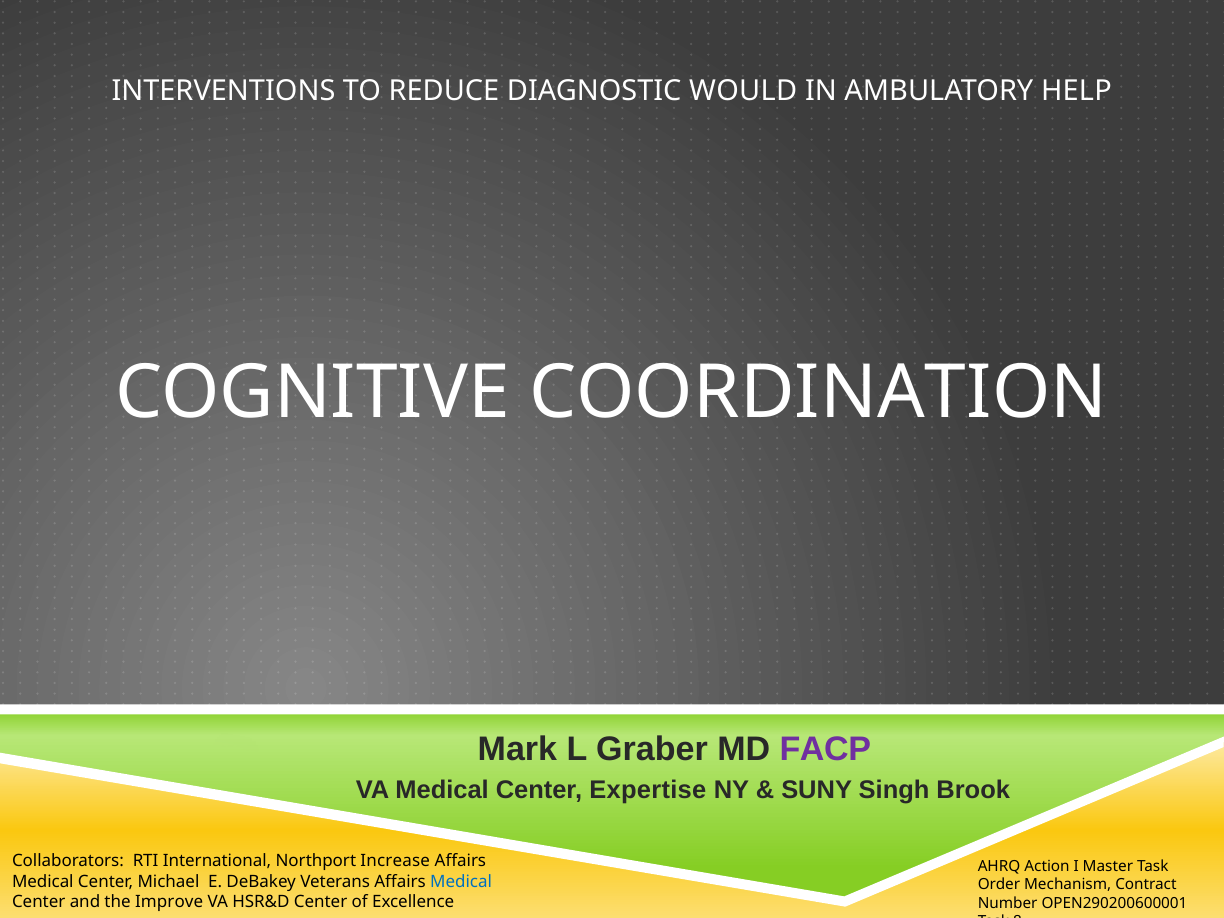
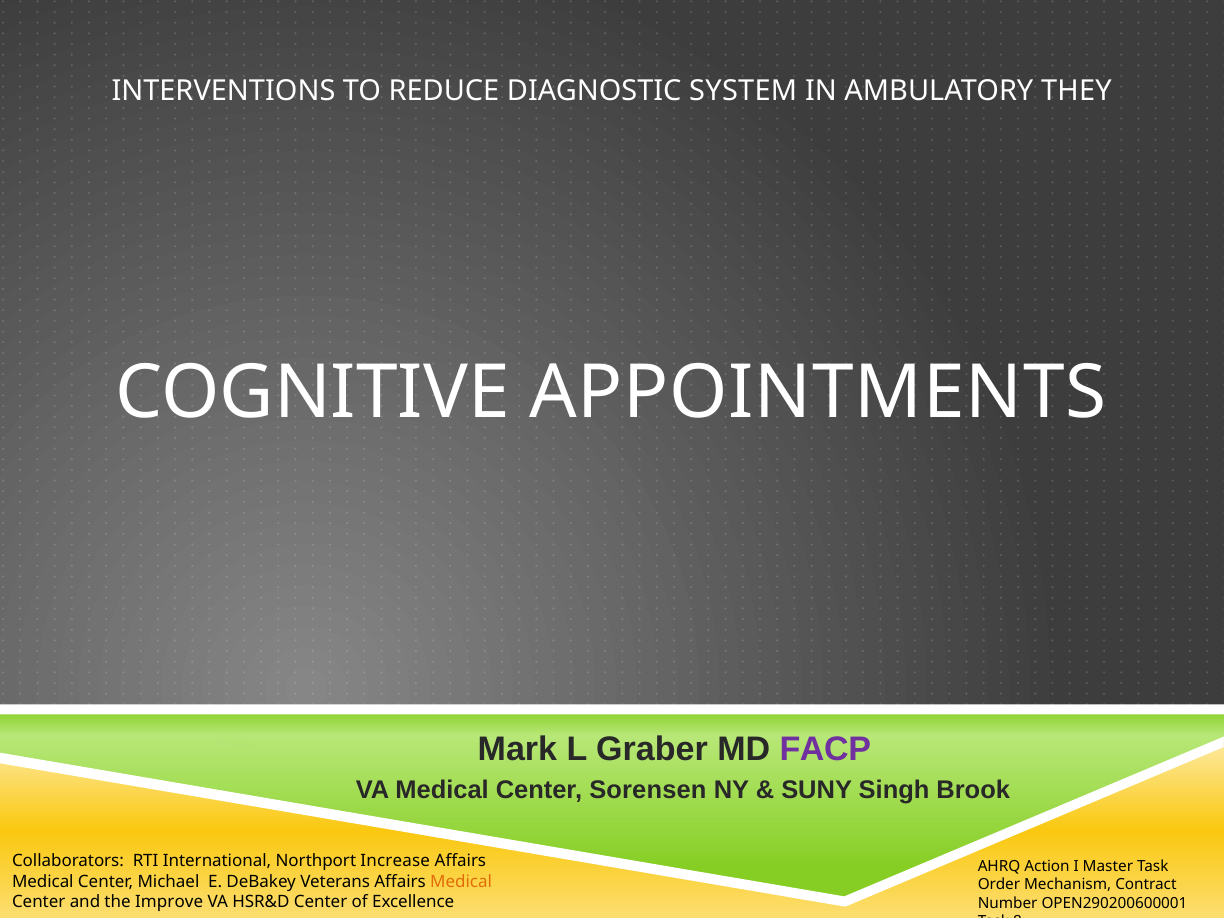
WOULD: WOULD -> SYSTEM
HELP: HELP -> THEY
COORDINATION: COORDINATION -> APPOINTMENTS
Expertise: Expertise -> Sorensen
Medical at (461, 882) colour: blue -> orange
